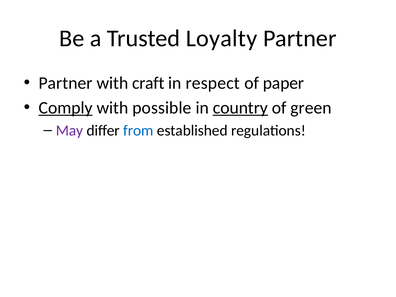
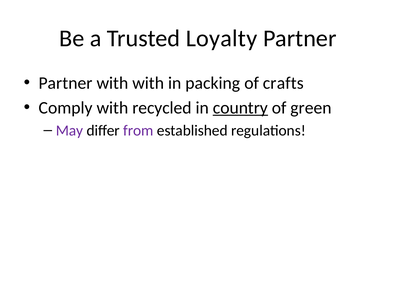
with craft: craft -> with
respect: respect -> packing
paper: paper -> crafts
Comply underline: present -> none
possible: possible -> recycled
from colour: blue -> purple
